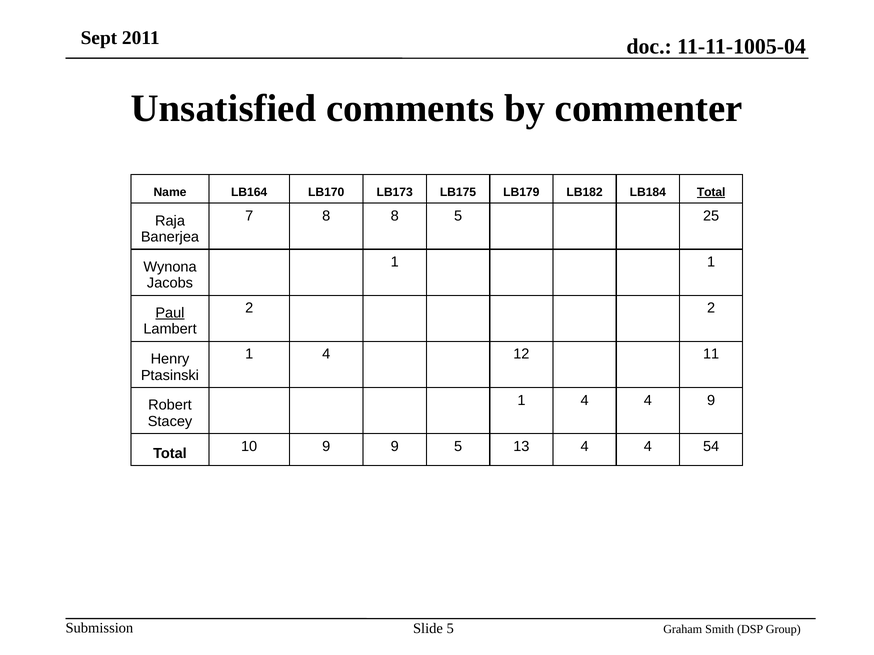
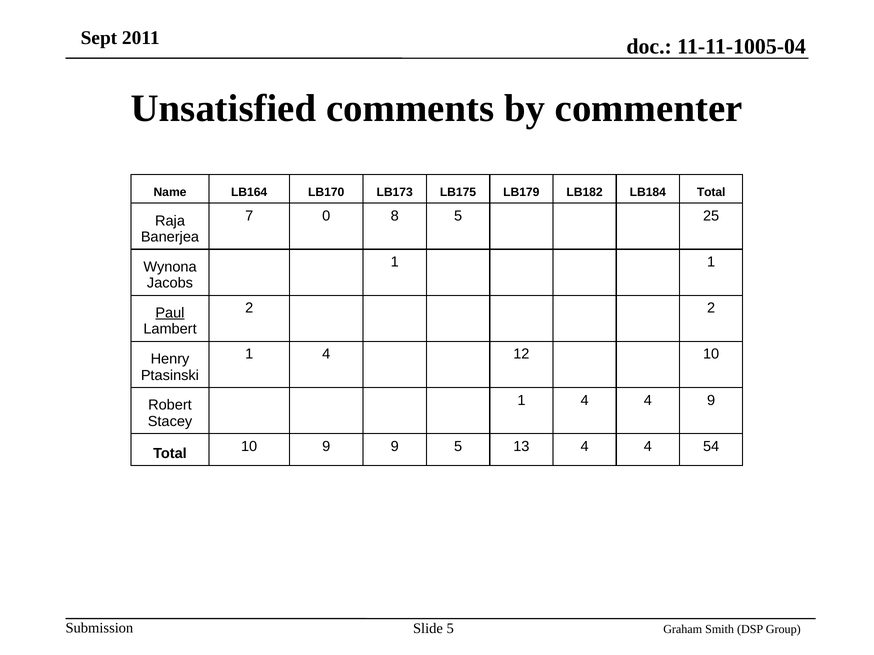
Total at (711, 192) underline: present -> none
7 8: 8 -> 0
12 11: 11 -> 10
